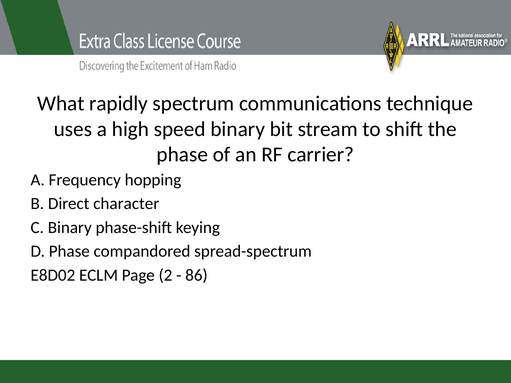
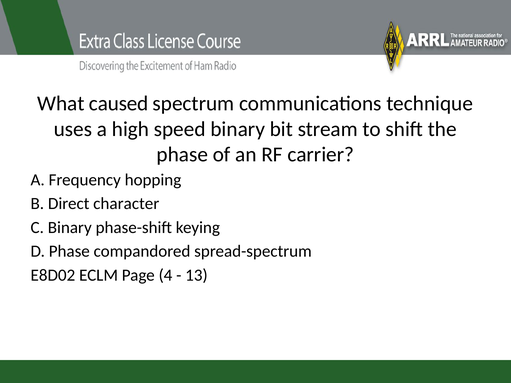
rapidly: rapidly -> caused
2: 2 -> 4
86: 86 -> 13
